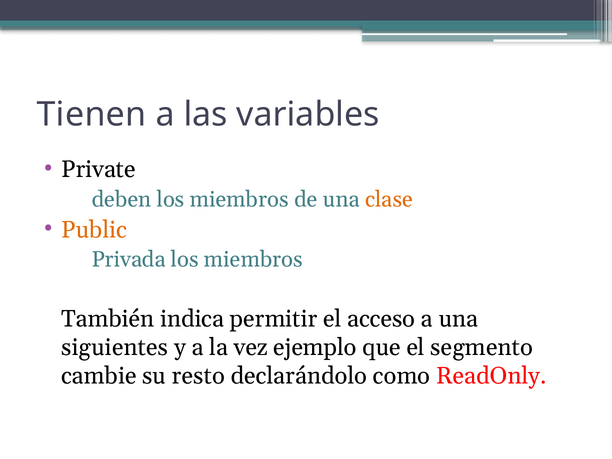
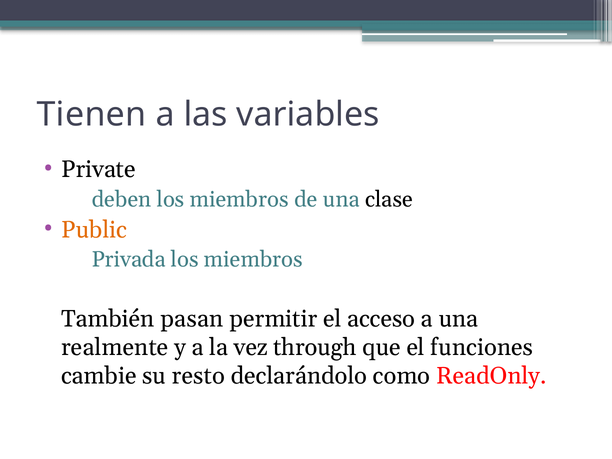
clase colour: orange -> black
indica: indica -> pasan
siguientes: siguientes -> realmente
ejemplo: ejemplo -> through
segmento: segmento -> funciones
